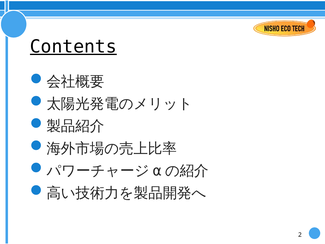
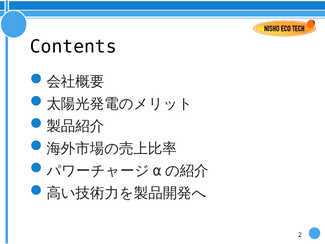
Contents underline: present -> none
